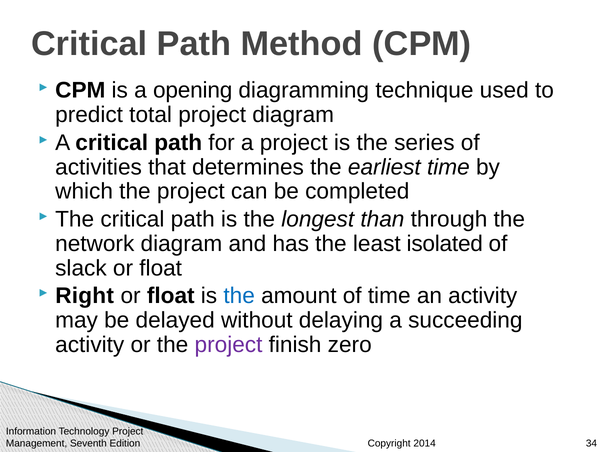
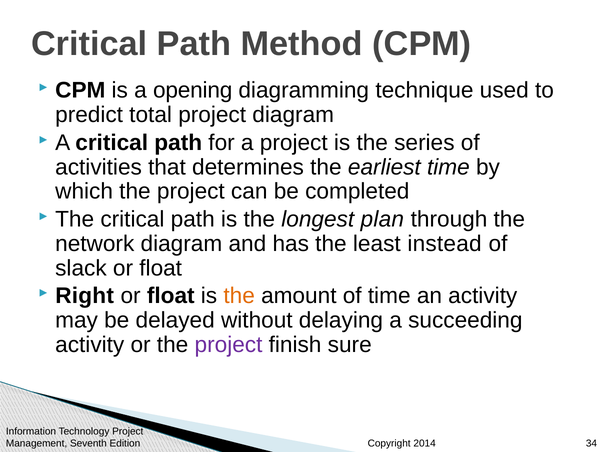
than: than -> plan
isolated: isolated -> instead
the at (239, 296) colour: blue -> orange
zero: zero -> sure
